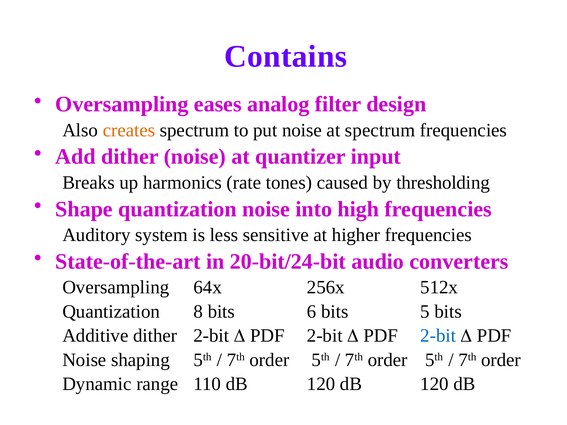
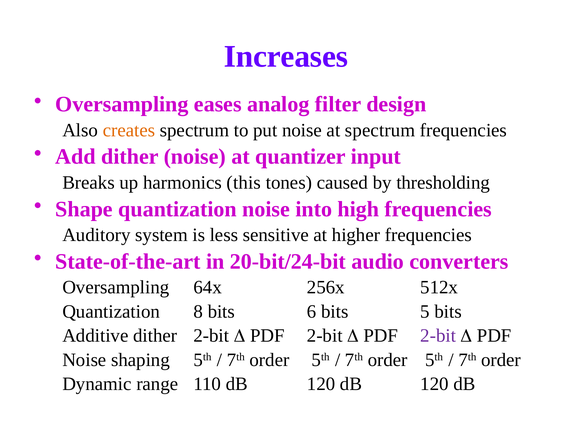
Contains: Contains -> Increases
rate: rate -> this
2-bit at (438, 336) colour: blue -> purple
